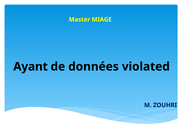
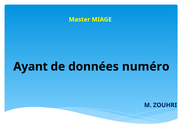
violated: violated -> numéro
